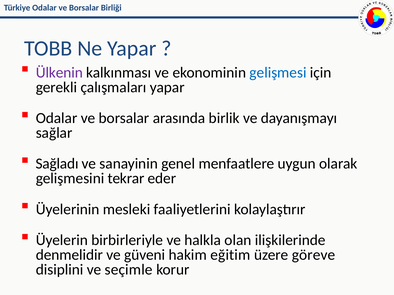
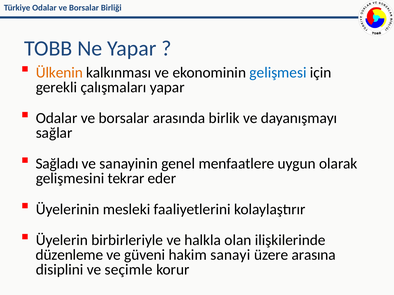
Ülkenin colour: purple -> orange
denmelidir: denmelidir -> düzenleme
eğitim: eğitim -> sanayi
göreve: göreve -> arasına
